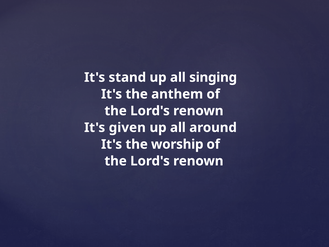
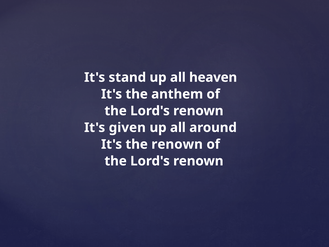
singing: singing -> heaven
the worship: worship -> renown
